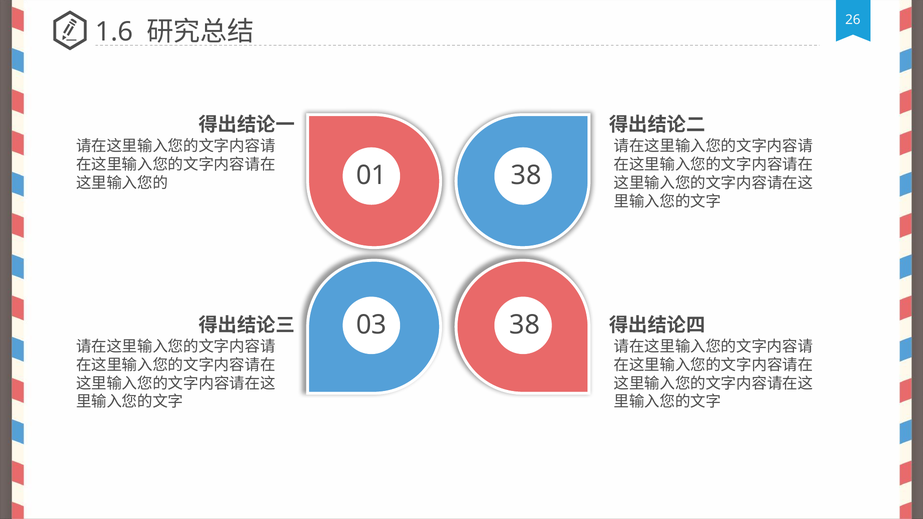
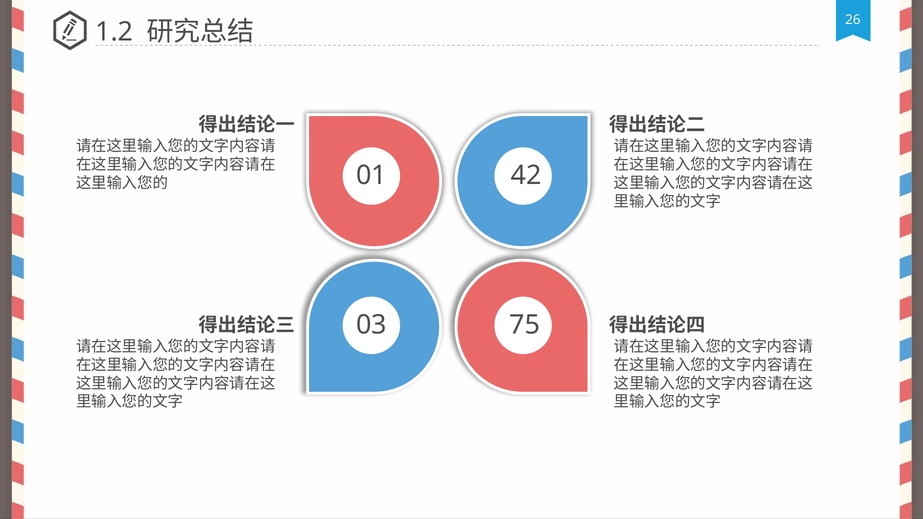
1.6: 1.6 -> 1.2
01 38: 38 -> 42
03 38: 38 -> 75
